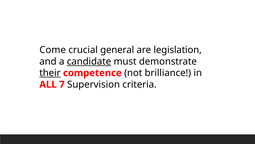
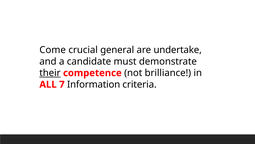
legislation: legislation -> undertake
candidate underline: present -> none
Supervision: Supervision -> Information
